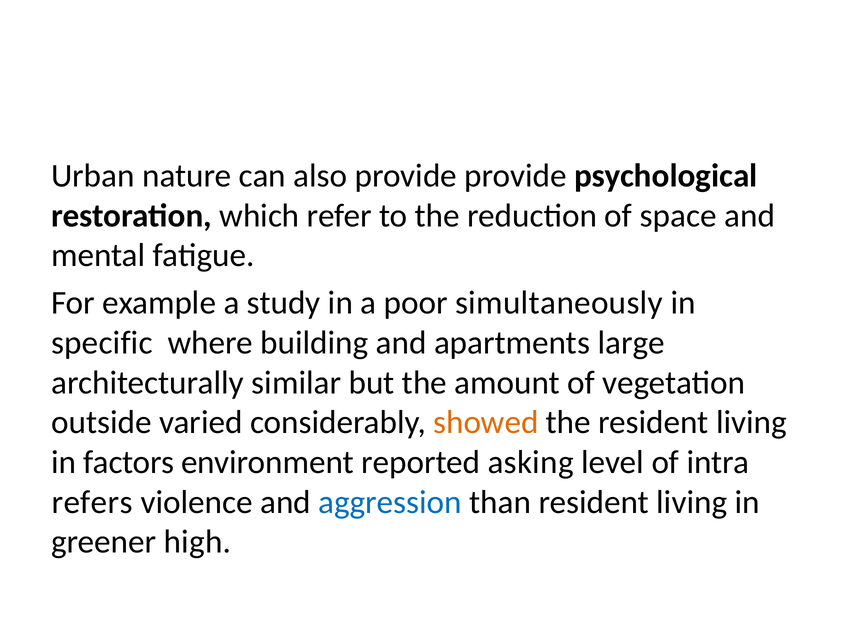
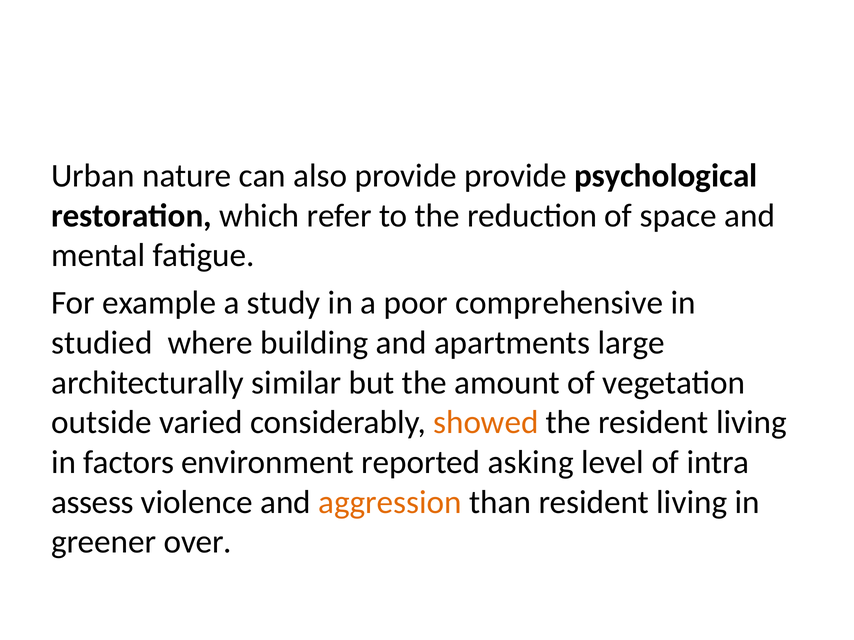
simultaneously: simultaneously -> comprehensive
specific: specific -> studied
refers: refers -> assess
aggression colour: blue -> orange
high: high -> over
